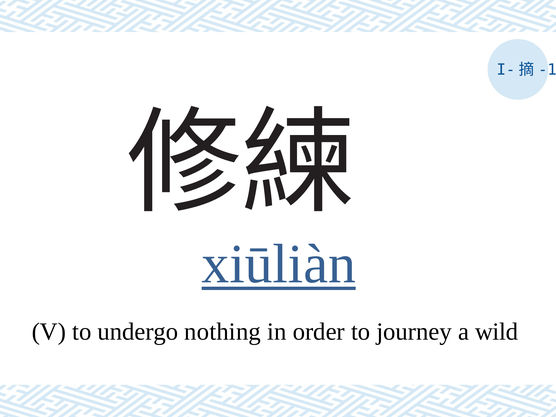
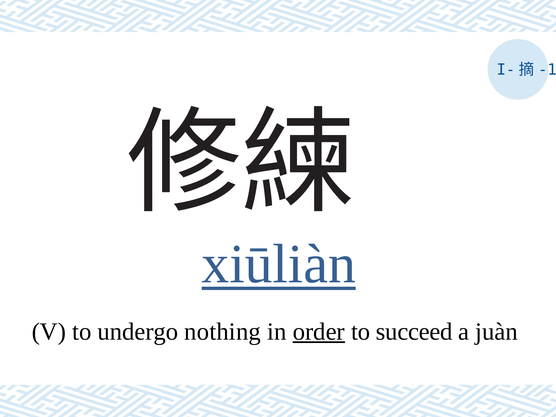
order underline: none -> present
journey: journey -> succeed
wild: wild -> juàn
